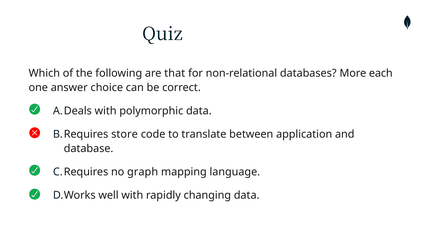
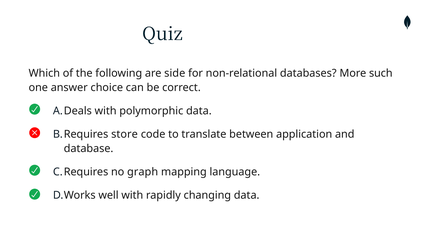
that: that -> side
each: each -> such
